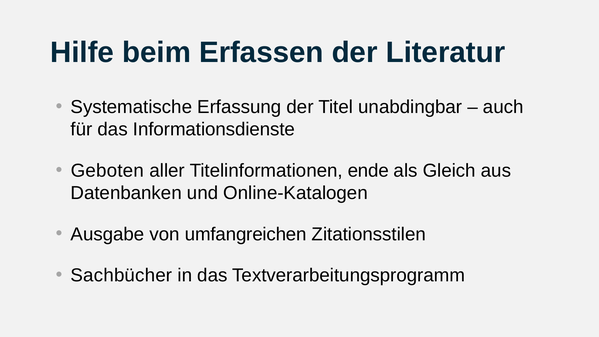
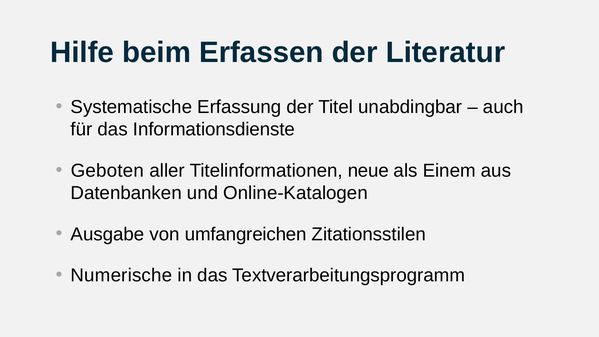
ende: ende -> neue
Gleich: Gleich -> Einem
Sachbücher: Sachbücher -> Numerische
